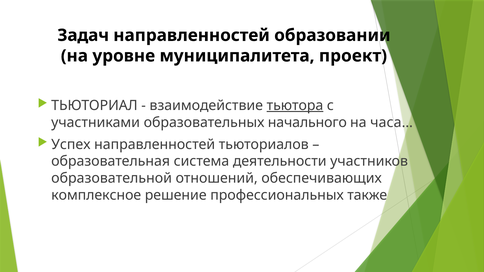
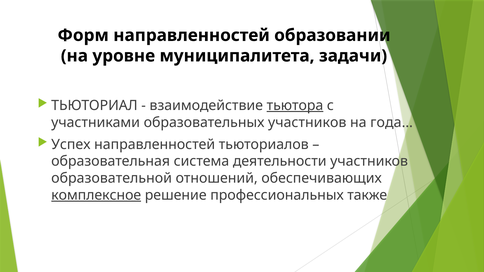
Задач: Задач -> Форм
проект: проект -> задачи
образовательных начального: начального -> участников
часа…: часа… -> года…
комплексное underline: none -> present
